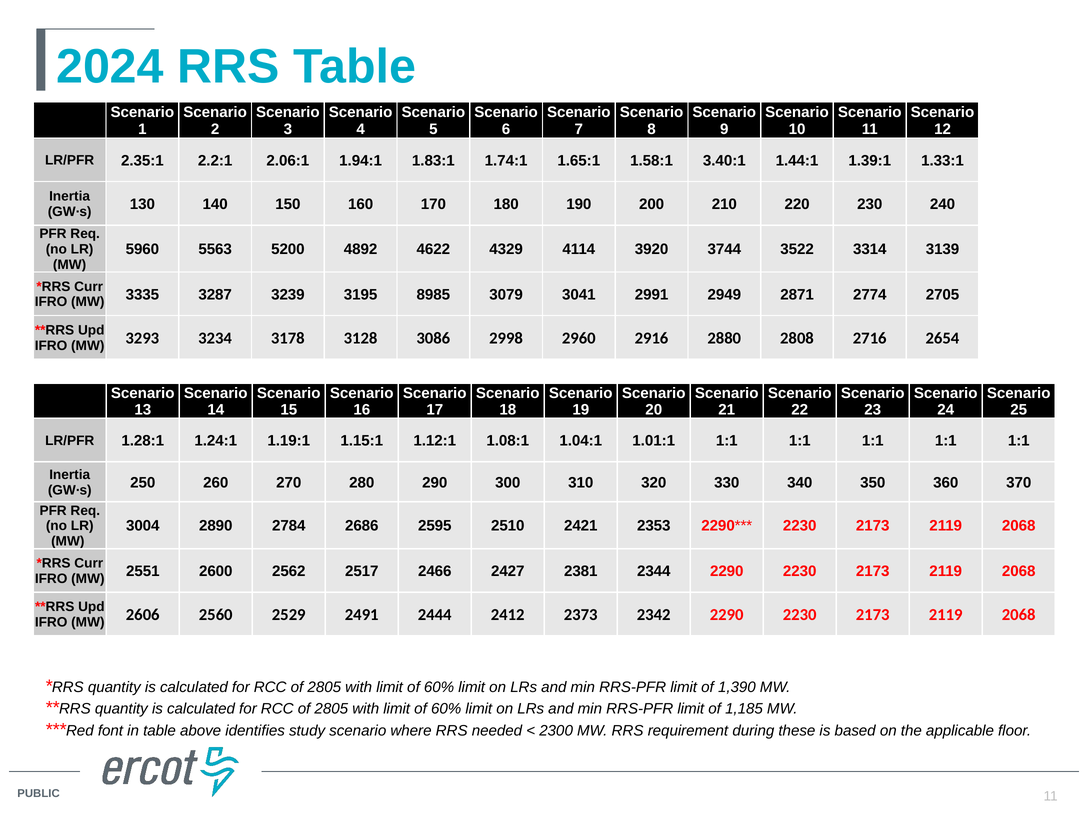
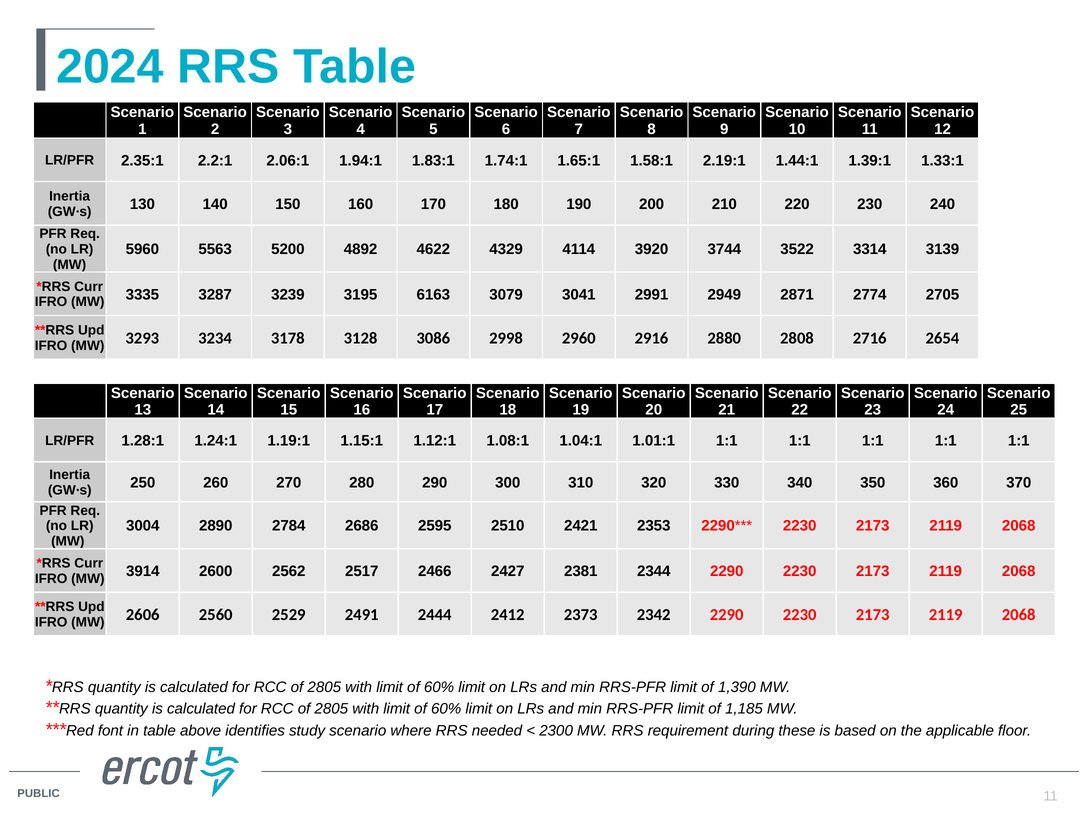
3.40:1: 3.40:1 -> 2.19:1
8985: 8985 -> 6163
2551: 2551 -> 3914
